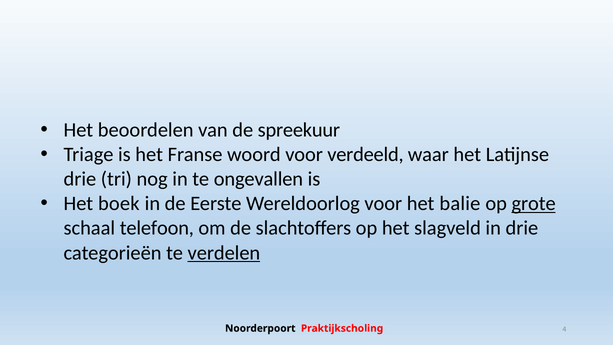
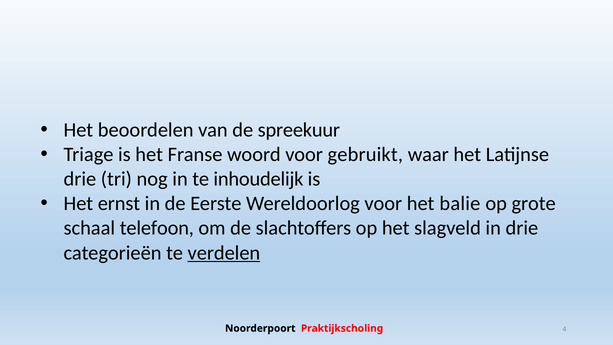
verdeeld: verdeeld -> gebruikt
ongevallen: ongevallen -> inhoudelijk
boek: boek -> ernst
grote underline: present -> none
